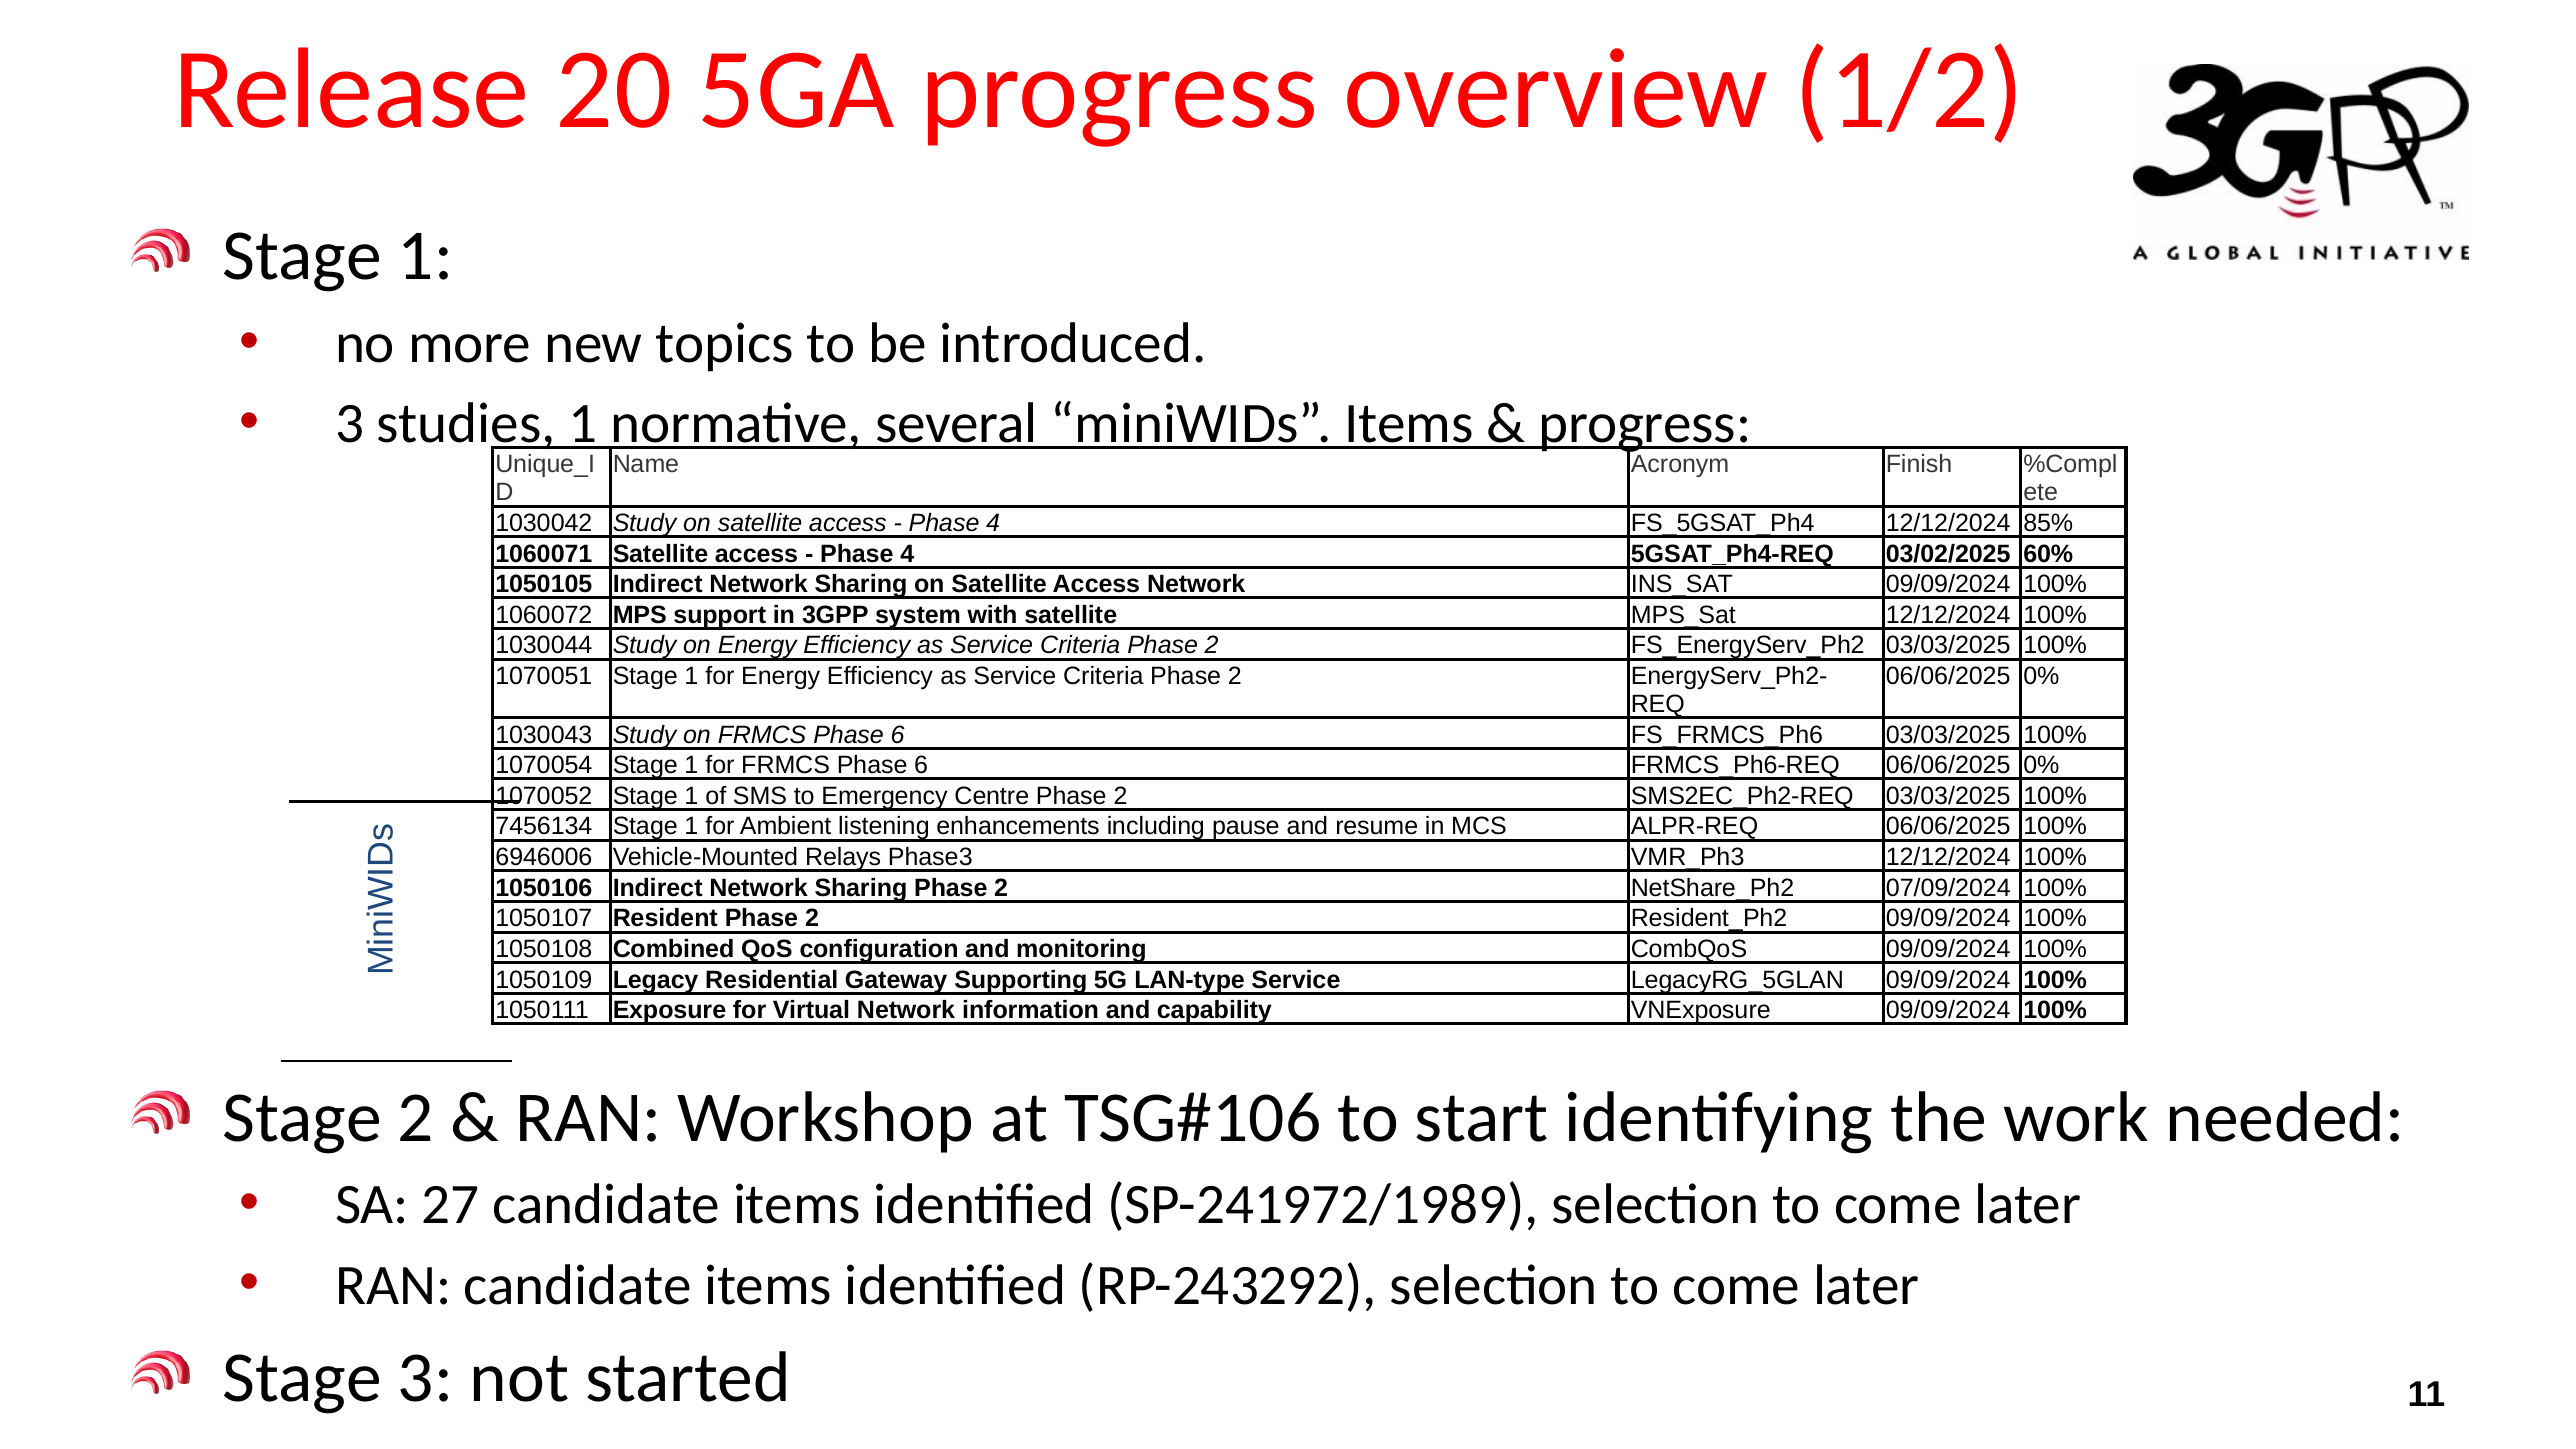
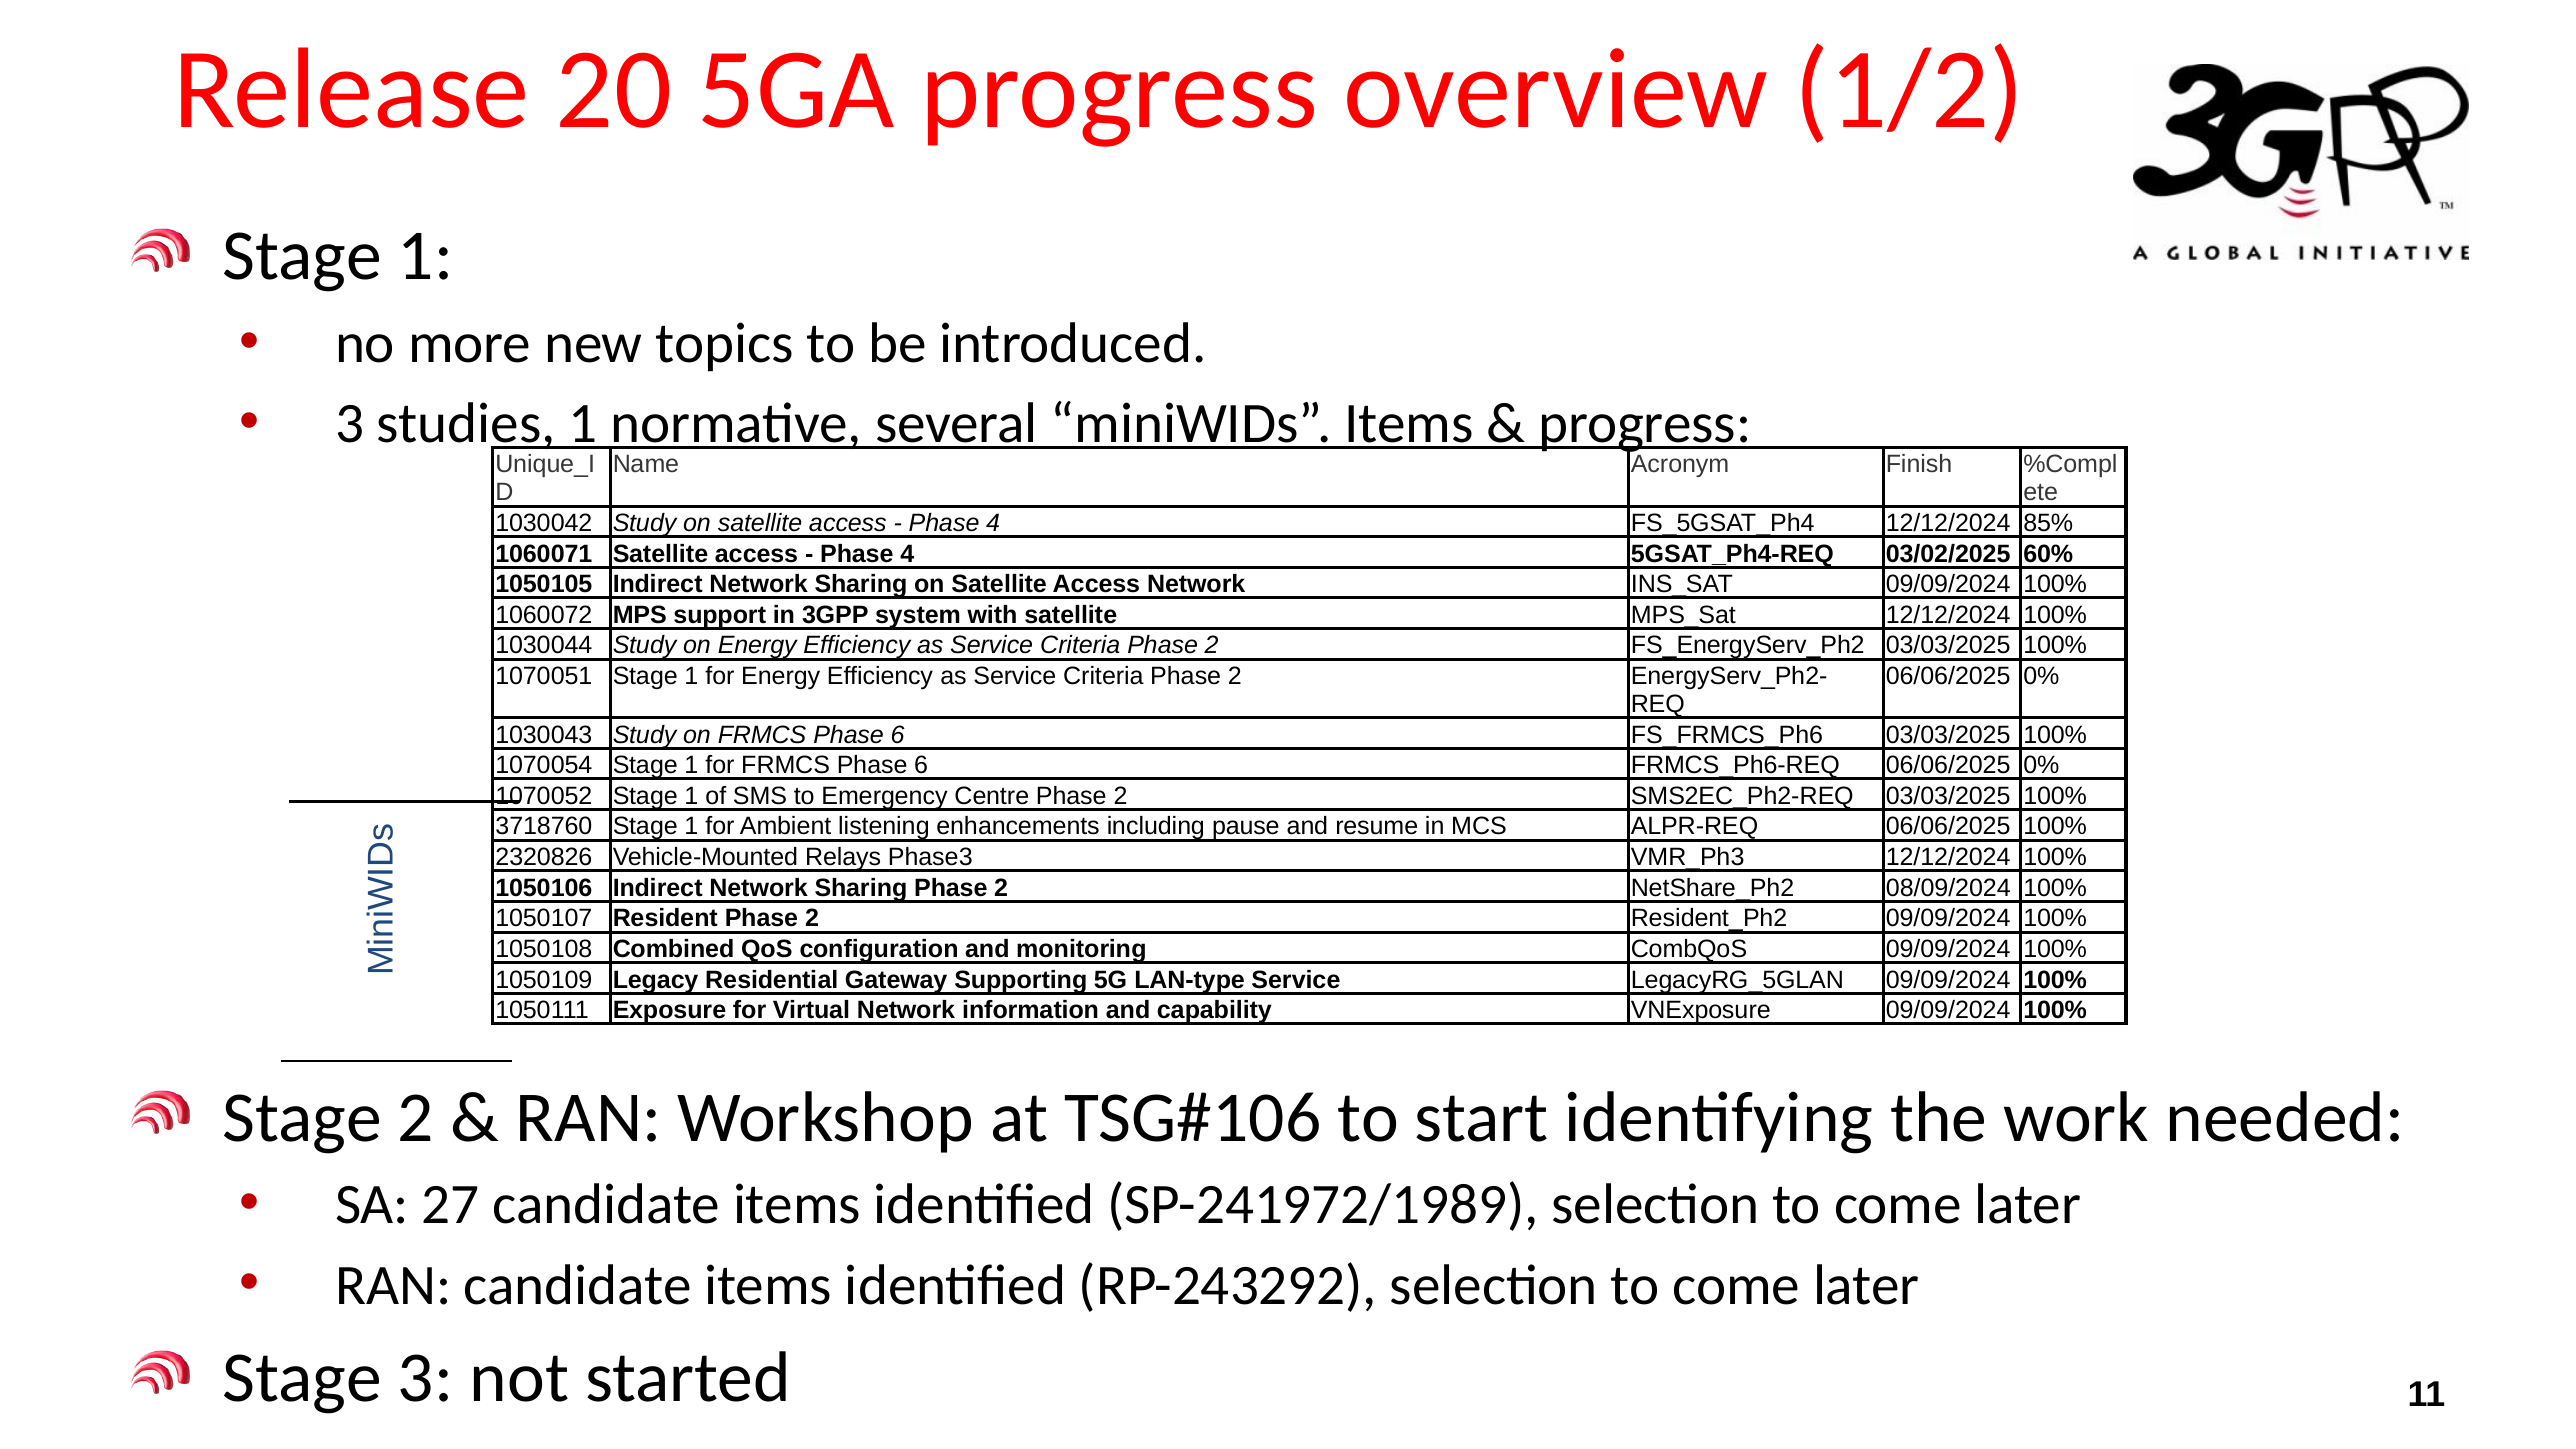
7456134: 7456134 -> 3718760
6946006: 6946006 -> 2320826
07/09/2024: 07/09/2024 -> 08/09/2024
